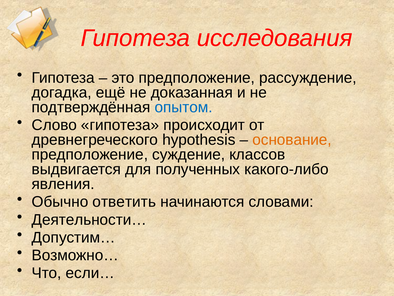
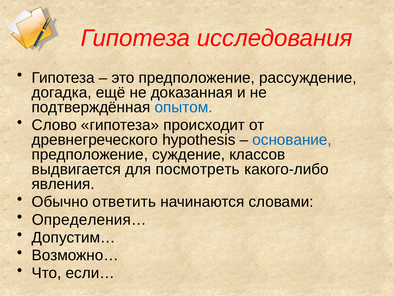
основание colour: orange -> blue
полученных: полученных -> посмотреть
Деятельности…: Деятельности… -> Определения…
